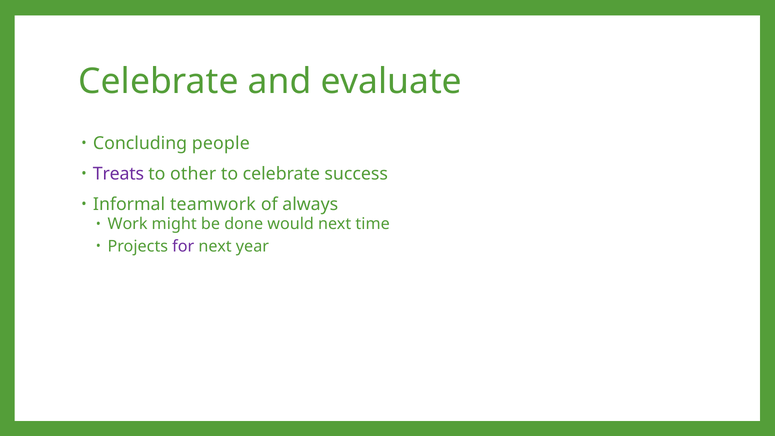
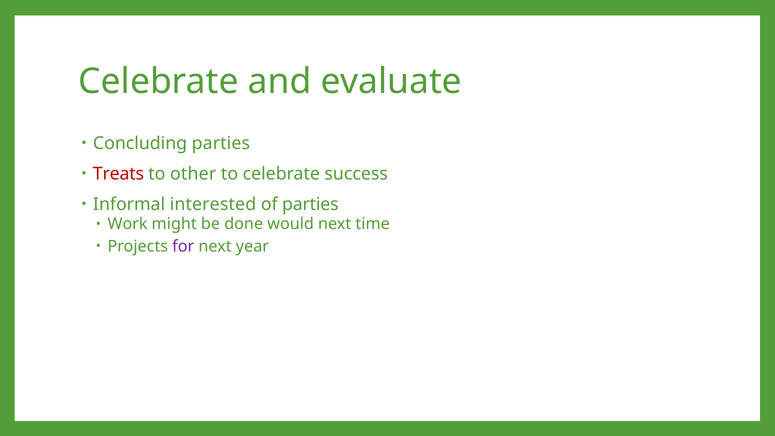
Concluding people: people -> parties
Treats colour: purple -> red
teamwork: teamwork -> interested
of always: always -> parties
